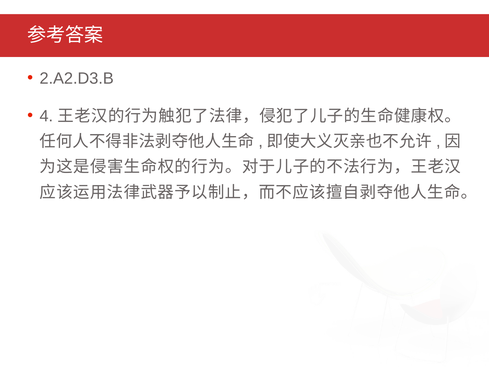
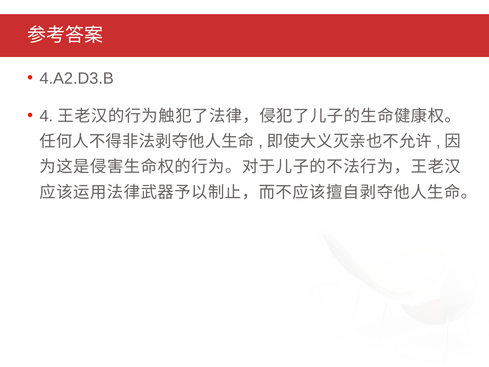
2.A2.D3.B: 2.A2.D3.B -> 4.A2.D3.B
